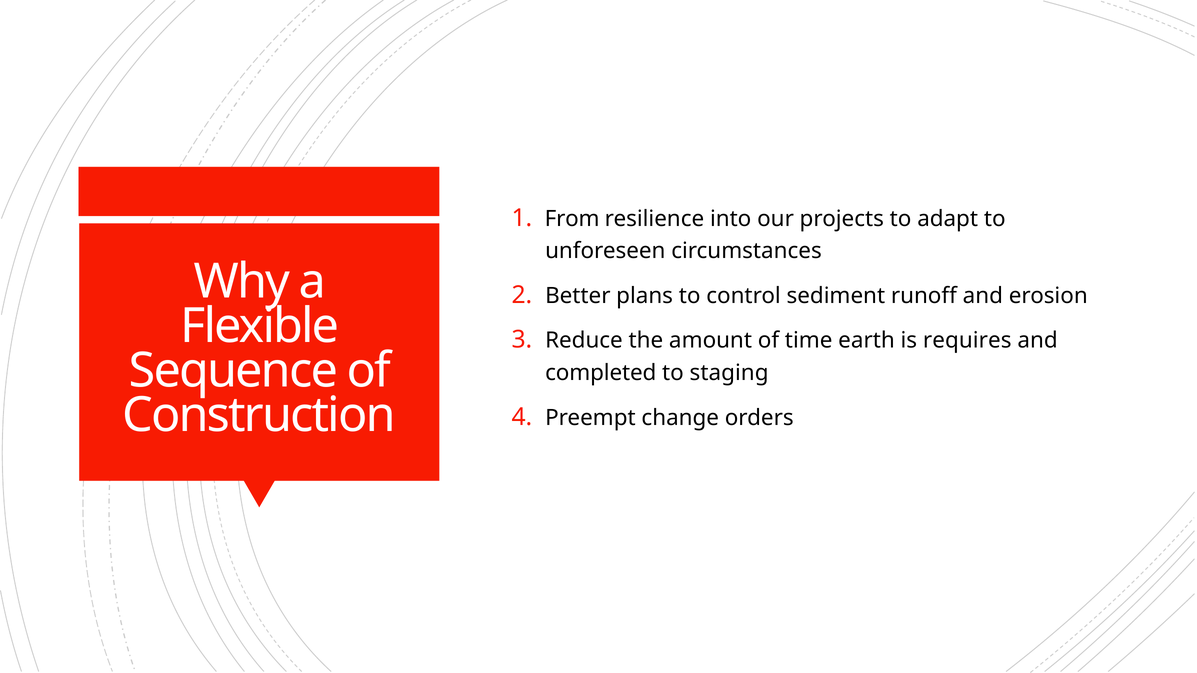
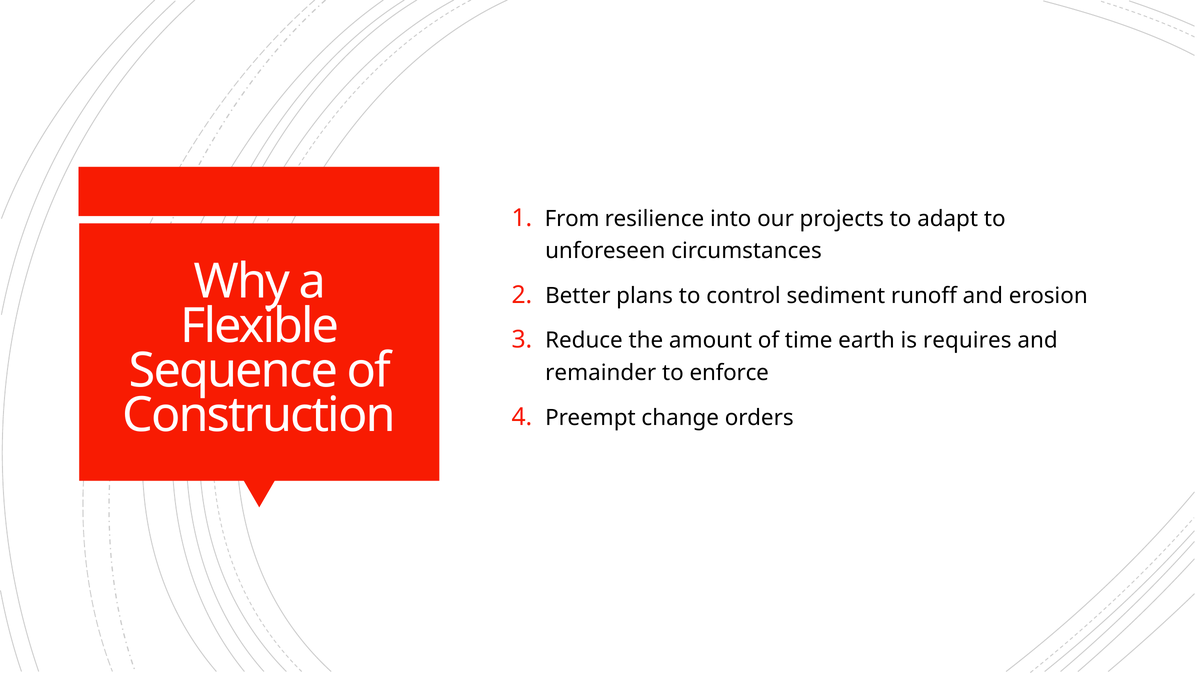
completed: completed -> remainder
staging: staging -> enforce
